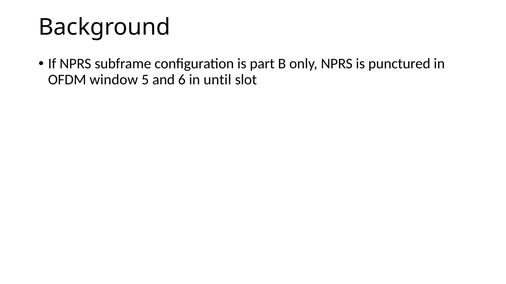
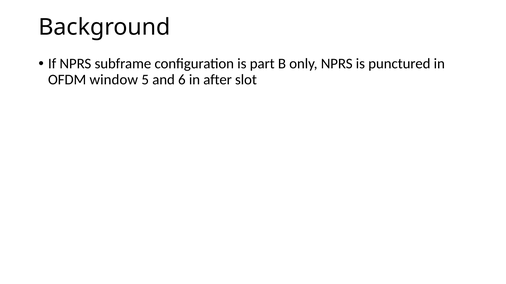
until: until -> after
